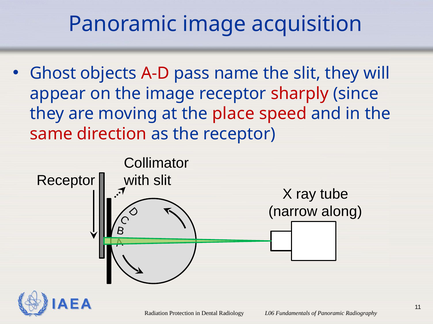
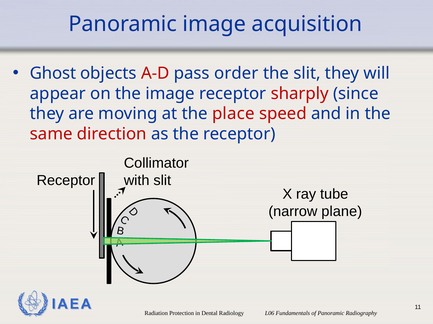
name: name -> order
along: along -> plane
